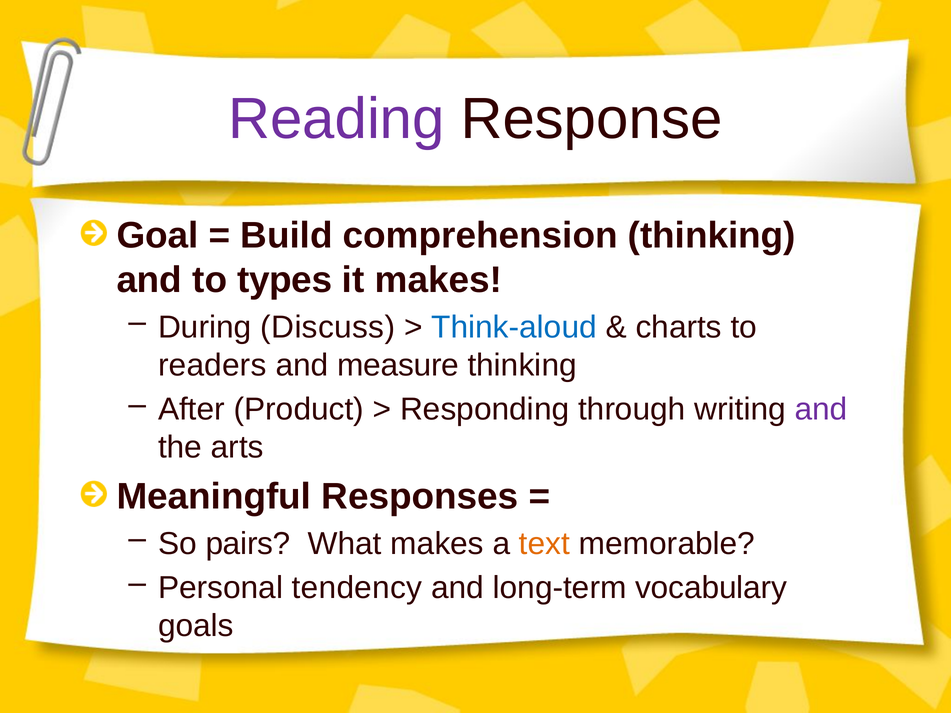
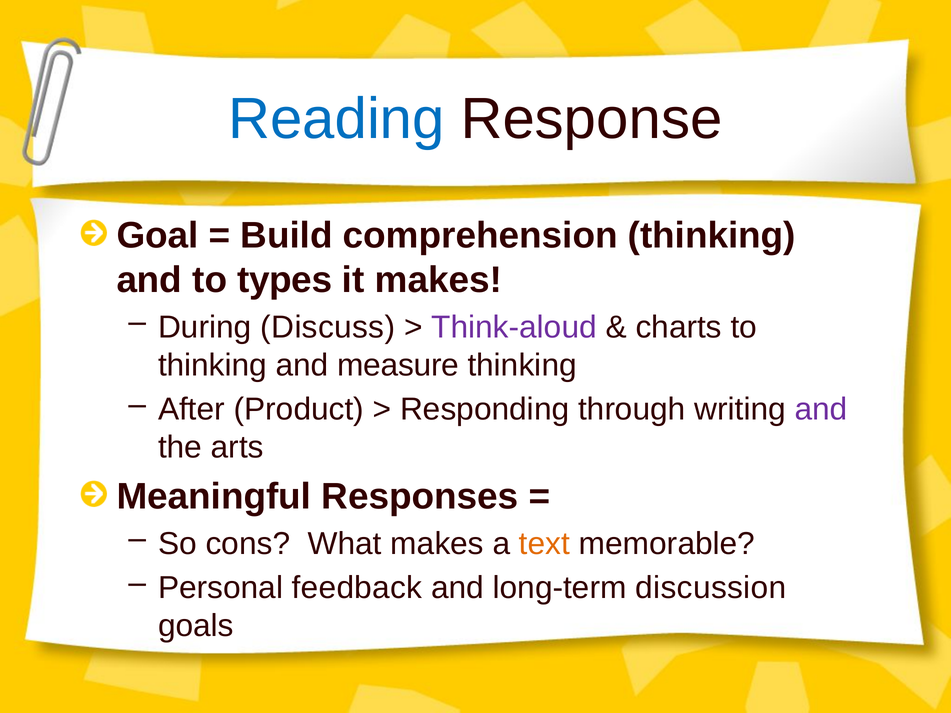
Reading colour: purple -> blue
Think-aloud colour: blue -> purple
readers at (212, 365): readers -> thinking
pairs: pairs -> cons
tendency: tendency -> feedback
vocabulary: vocabulary -> discussion
